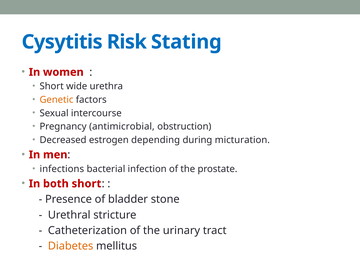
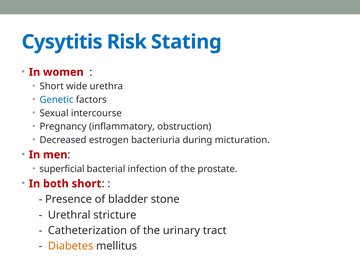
Genetic colour: orange -> blue
antimicrobial: antimicrobial -> inflammatory
depending: depending -> bacteriuria
infections: infections -> superficial
